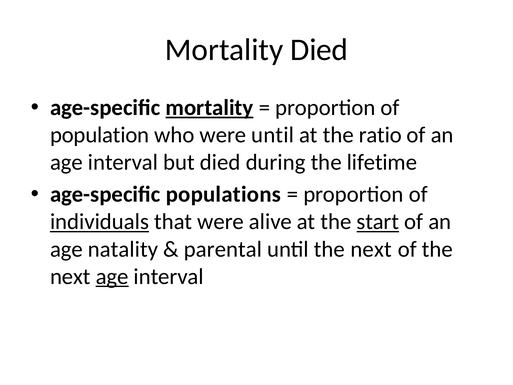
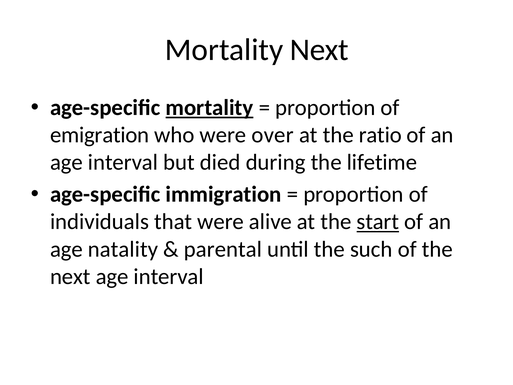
Mortality Died: Died -> Next
population: population -> emigration
were until: until -> over
populations: populations -> immigration
individuals underline: present -> none
until the next: next -> such
age at (112, 276) underline: present -> none
